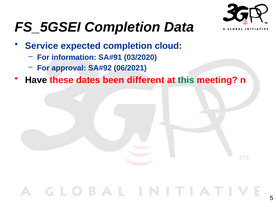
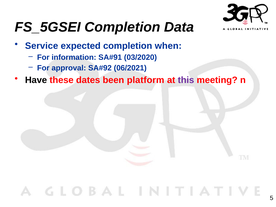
cloud: cloud -> when
different: different -> platform
this colour: green -> purple
